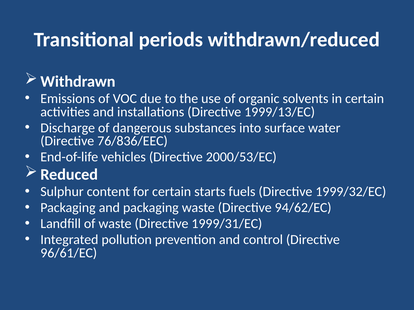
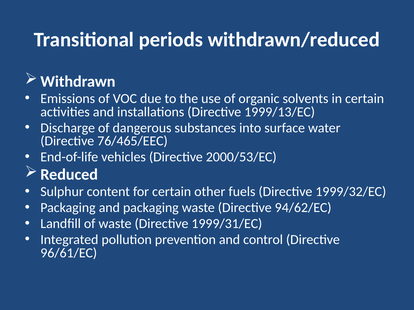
76/836/EEC: 76/836/EEC -> 76/465/EEC
starts: starts -> other
